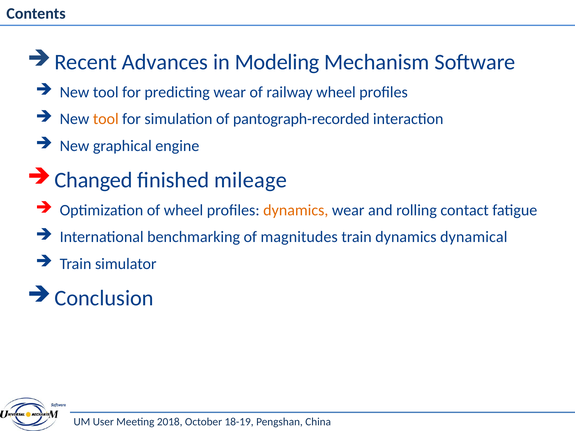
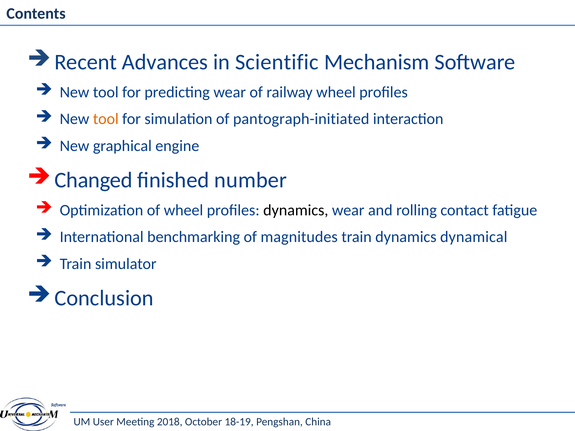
Modeling: Modeling -> Scientific
pantograph-recorded: pantograph-recorded -> pantograph-initiated
mileage: mileage -> number
dynamics at (296, 210) colour: orange -> black
